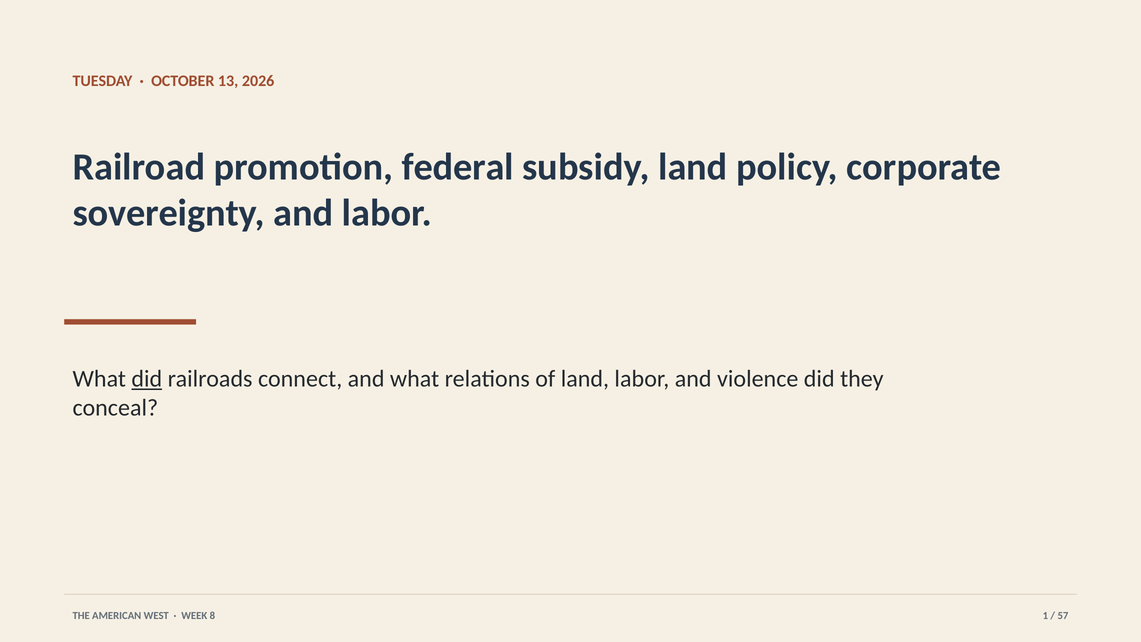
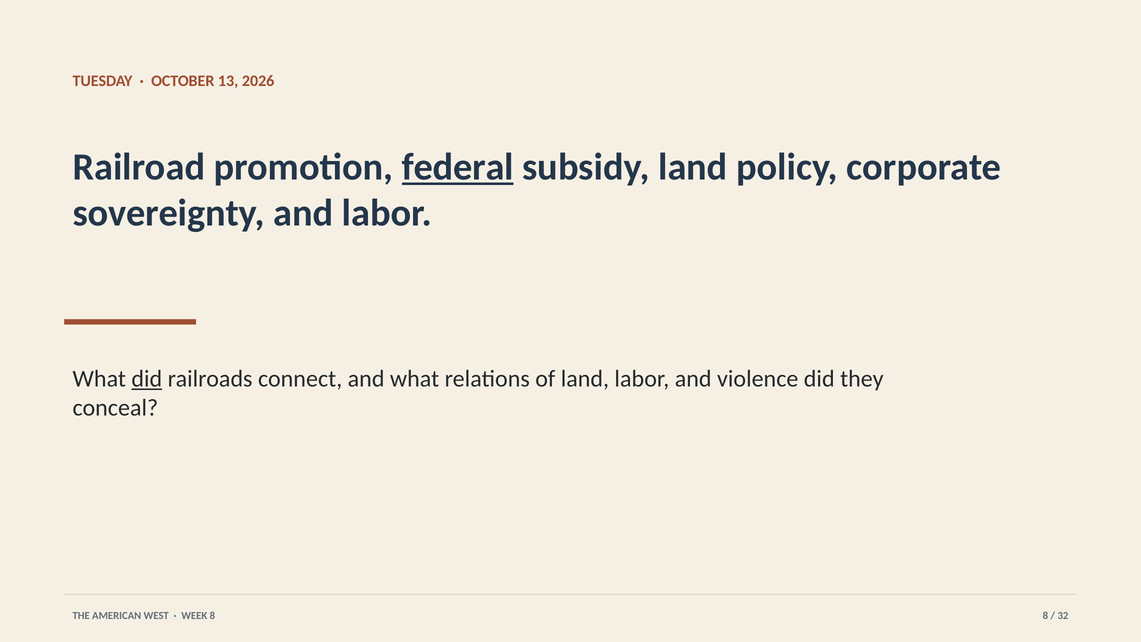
federal underline: none -> present
8 1: 1 -> 8
57: 57 -> 32
